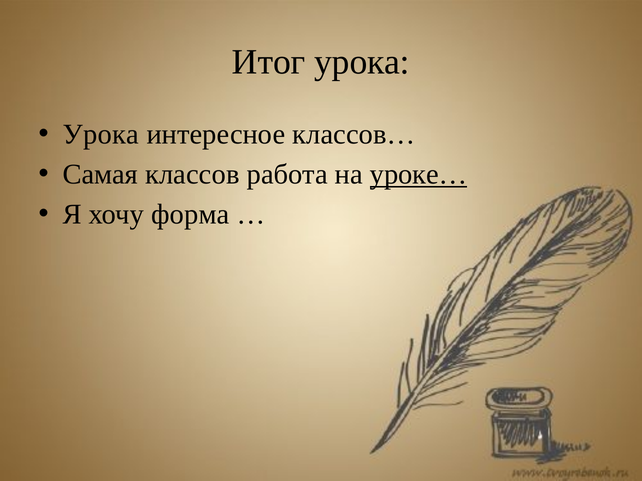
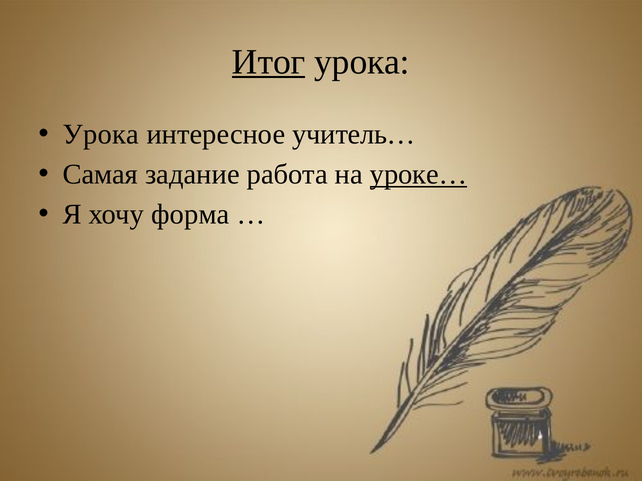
Итог underline: none -> present
классов…: классов… -> учитель…
классов: классов -> задание
